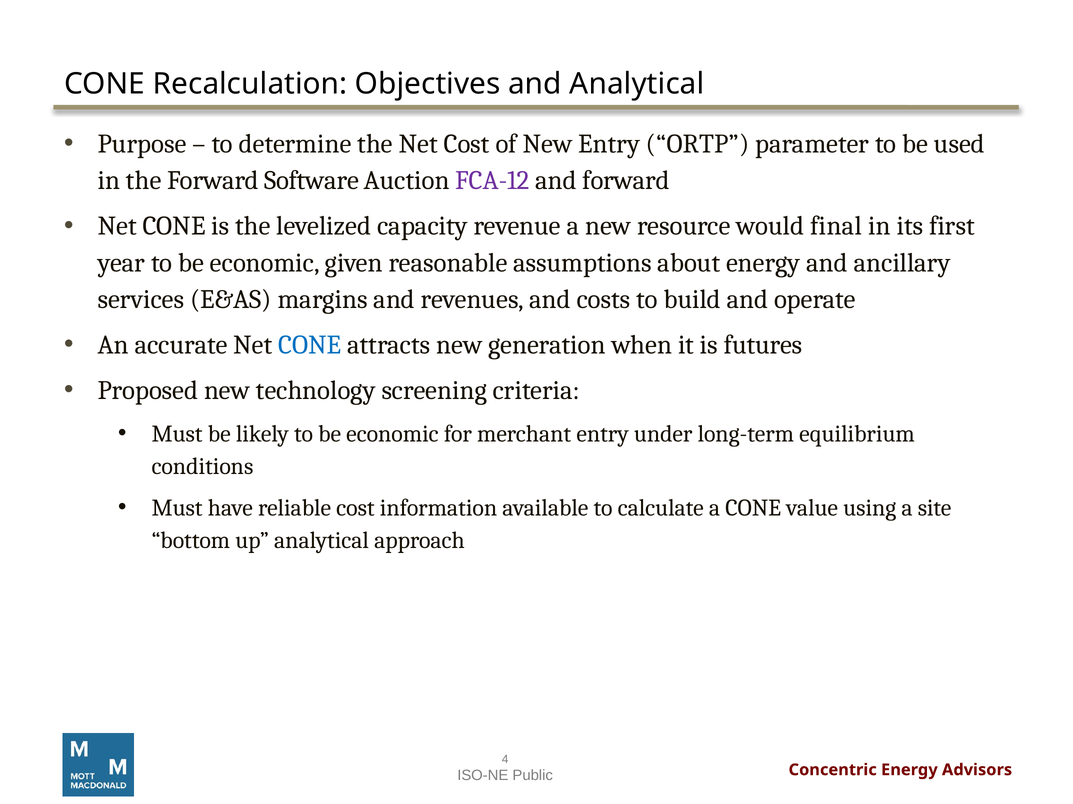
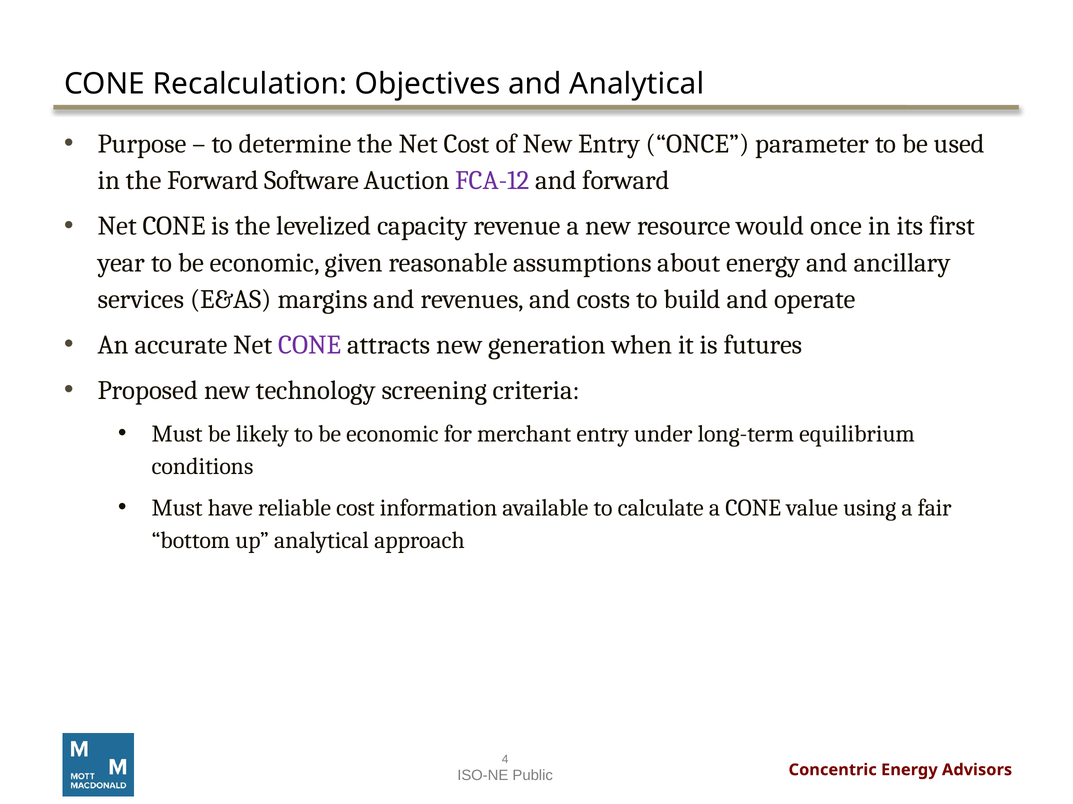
Entry ORTP: ORTP -> ONCE
would final: final -> once
CONE at (310, 345) colour: blue -> purple
site: site -> fair
